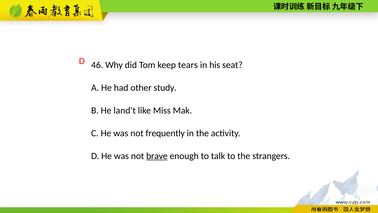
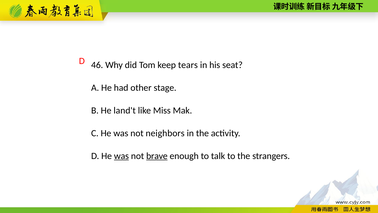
study: study -> stage
frequently: frequently -> neighbors
was at (121, 156) underline: none -> present
